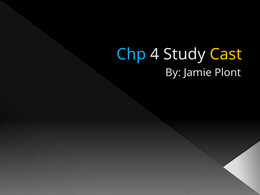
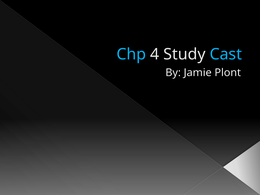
Cast colour: yellow -> light blue
